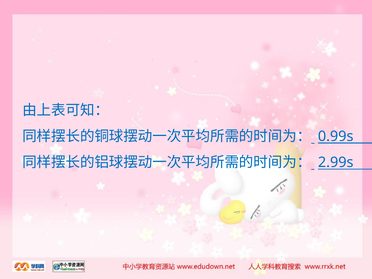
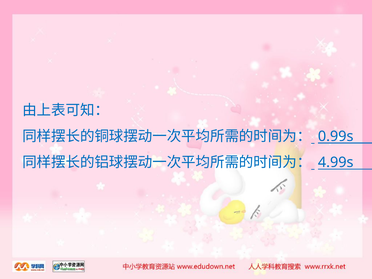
2.99s: 2.99s -> 4.99s
